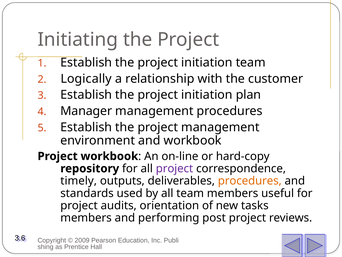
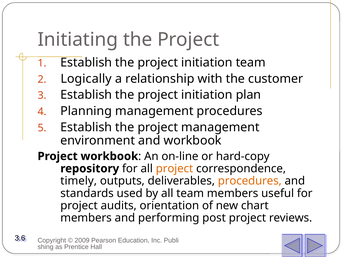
Manager: Manager -> Planning
project at (174, 168) colour: purple -> orange
tasks: tasks -> chart
